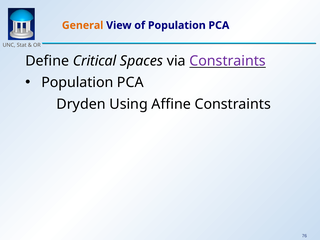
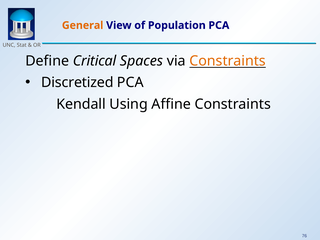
Constraints at (228, 61) colour: purple -> orange
Population at (77, 82): Population -> Discretized
Dryden: Dryden -> Kendall
